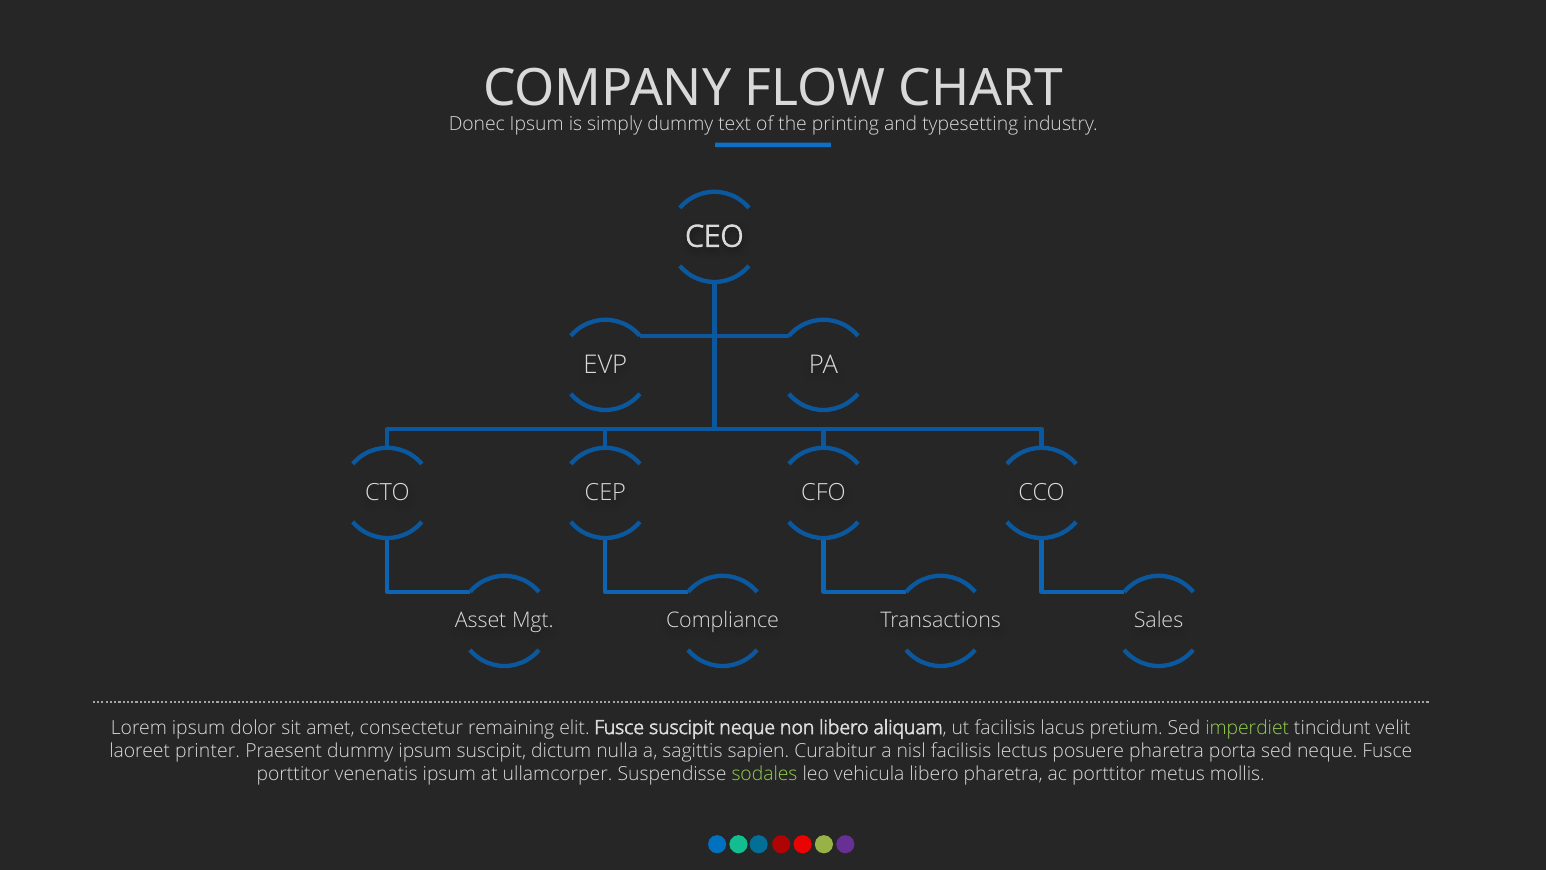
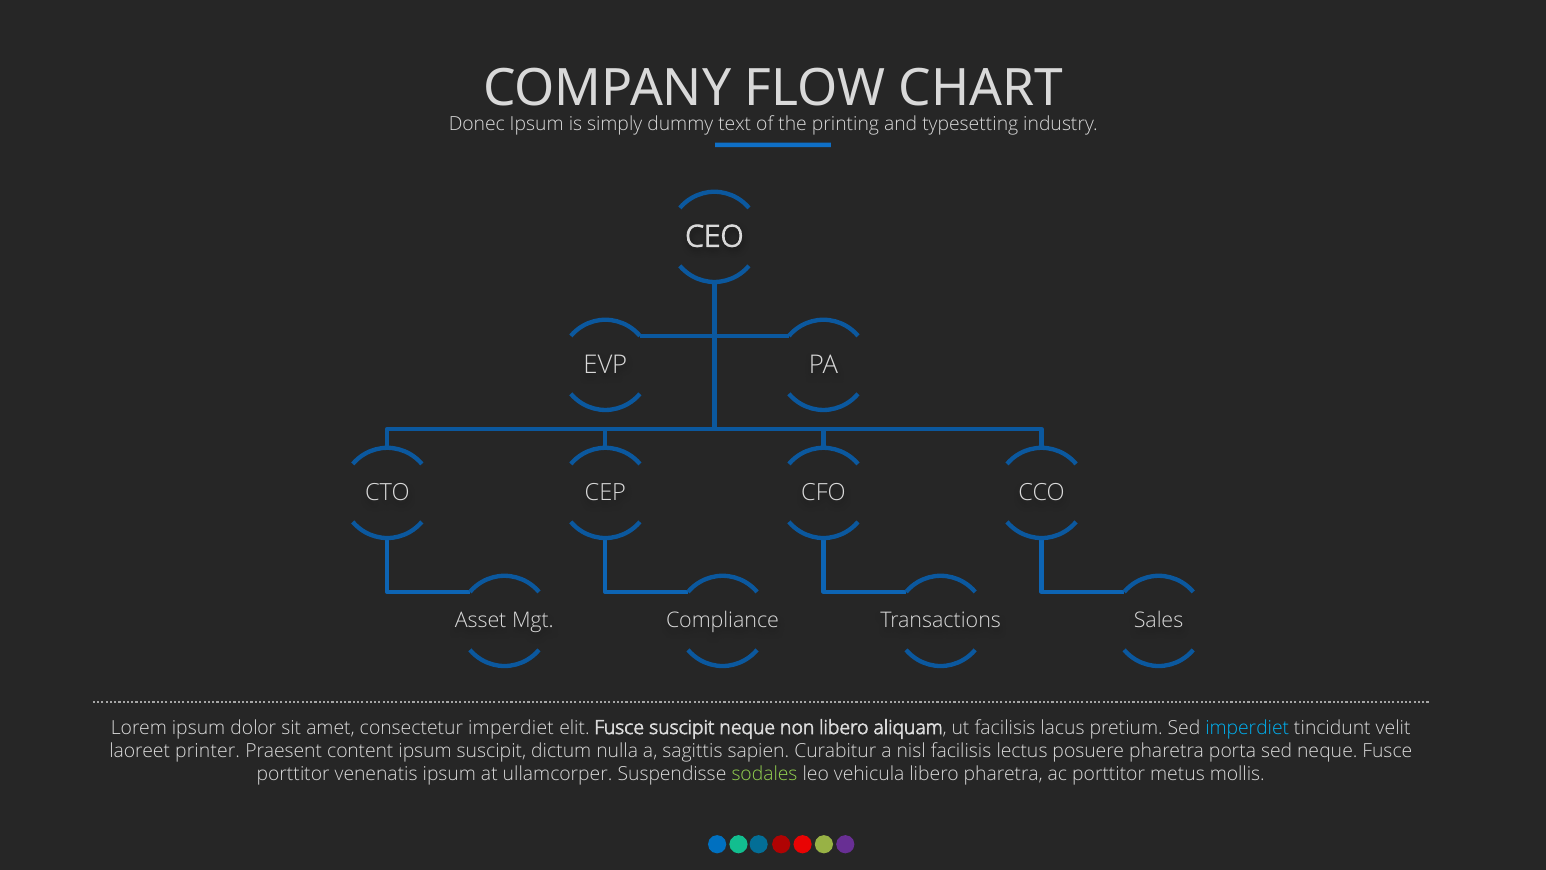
consectetur remaining: remaining -> imperdiet
imperdiet at (1247, 727) colour: light green -> light blue
Praesent dummy: dummy -> content
